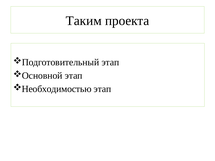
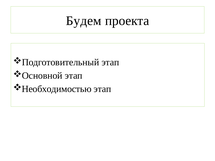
Таким: Таким -> Будем
